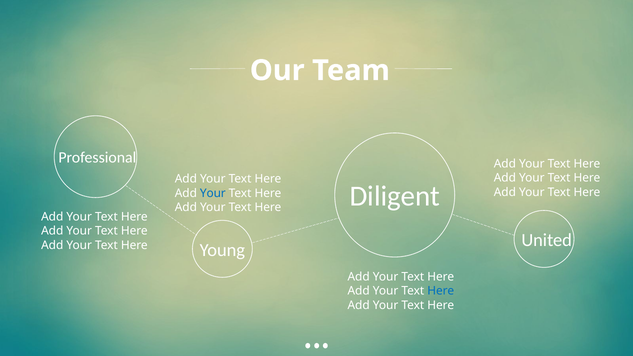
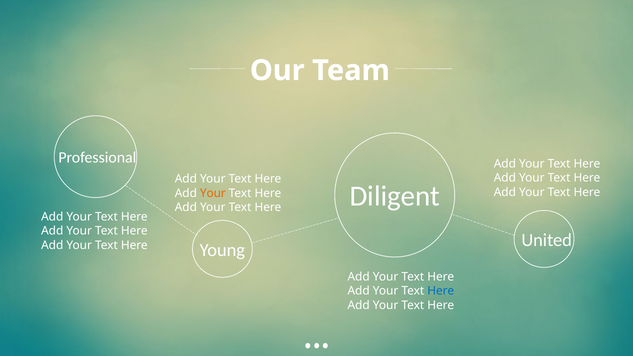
Your at (213, 193) colour: blue -> orange
